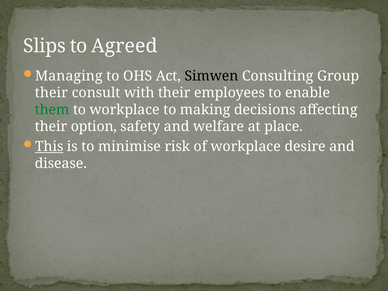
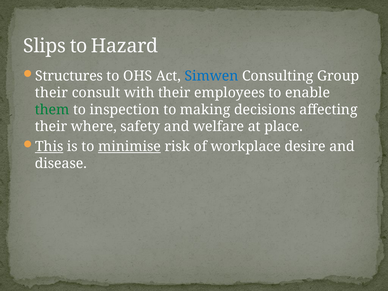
Agreed: Agreed -> Hazard
Managing: Managing -> Structures
Simwen colour: black -> blue
to workplace: workplace -> inspection
option: option -> where
minimise underline: none -> present
